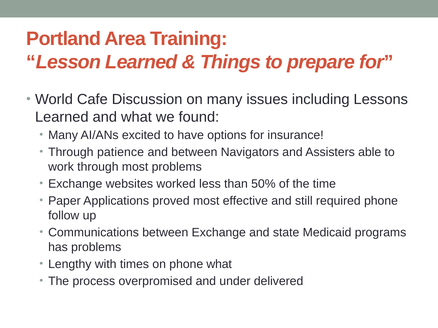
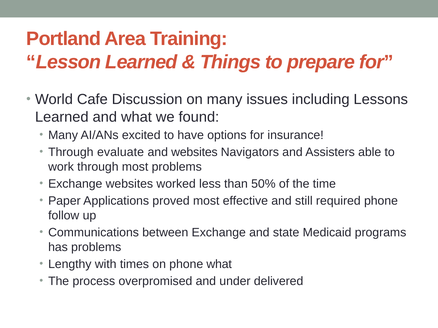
patience: patience -> evaluate
and between: between -> websites
